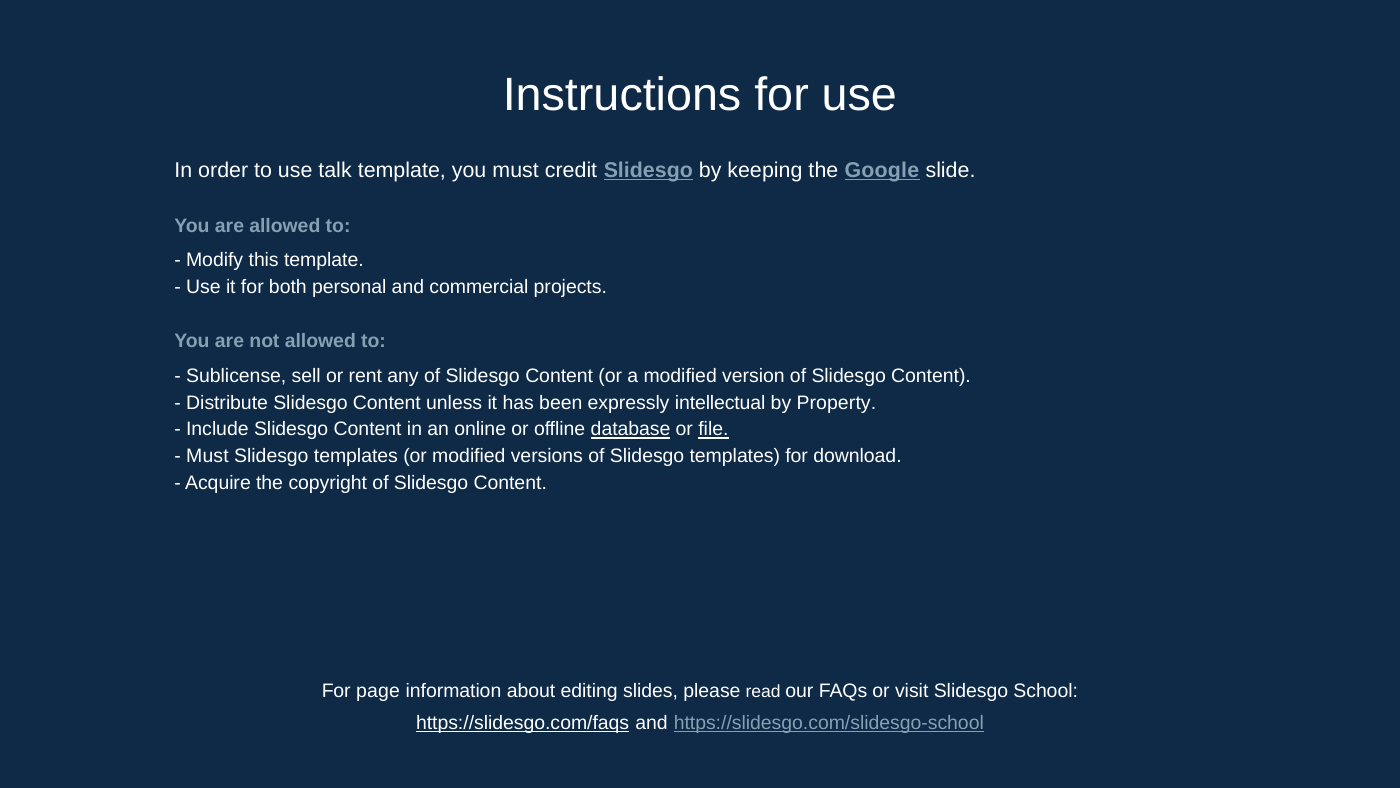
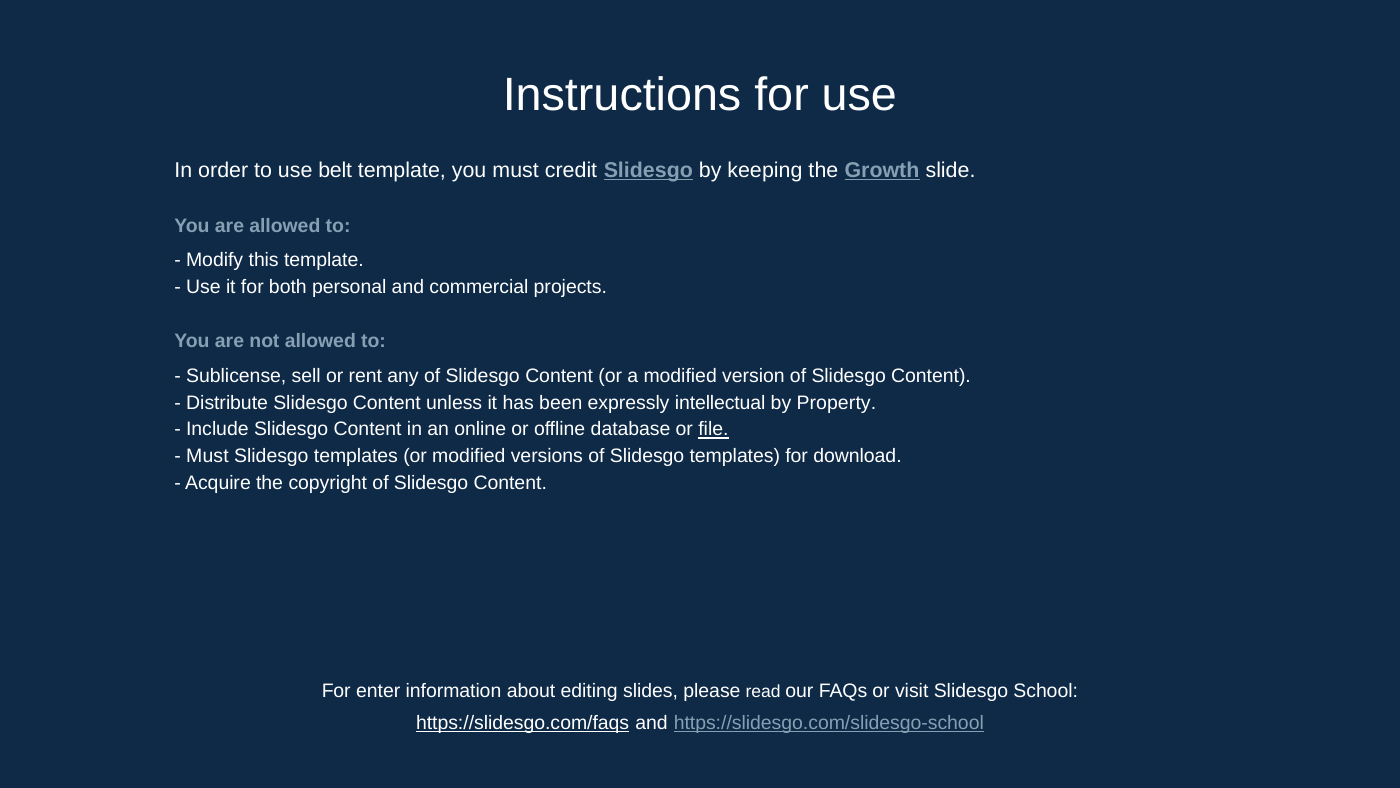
talk: talk -> belt
Google: Google -> Growth
database underline: present -> none
page: page -> enter
